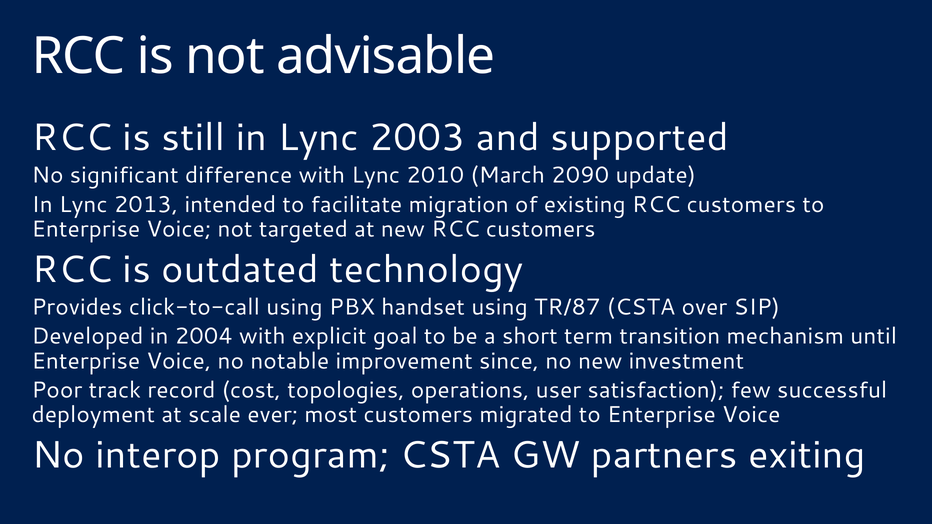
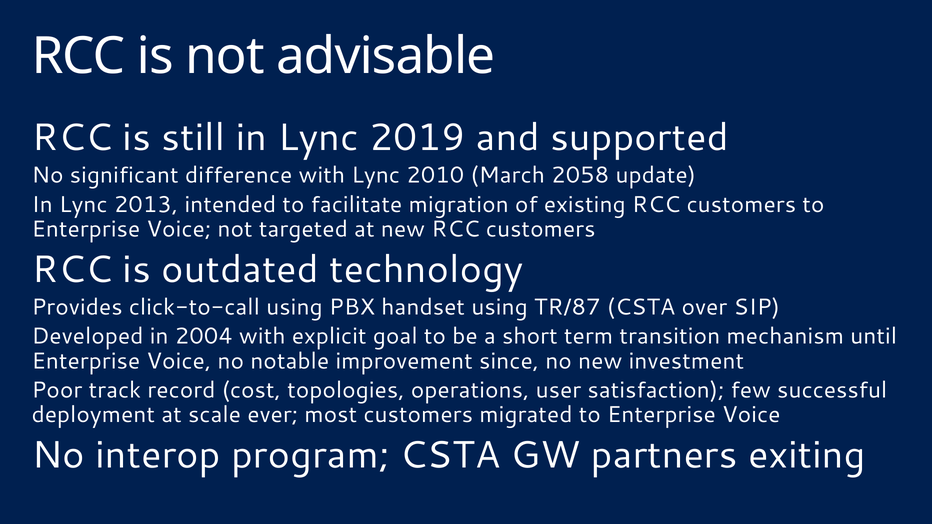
2003: 2003 -> 2019
2090: 2090 -> 2058
